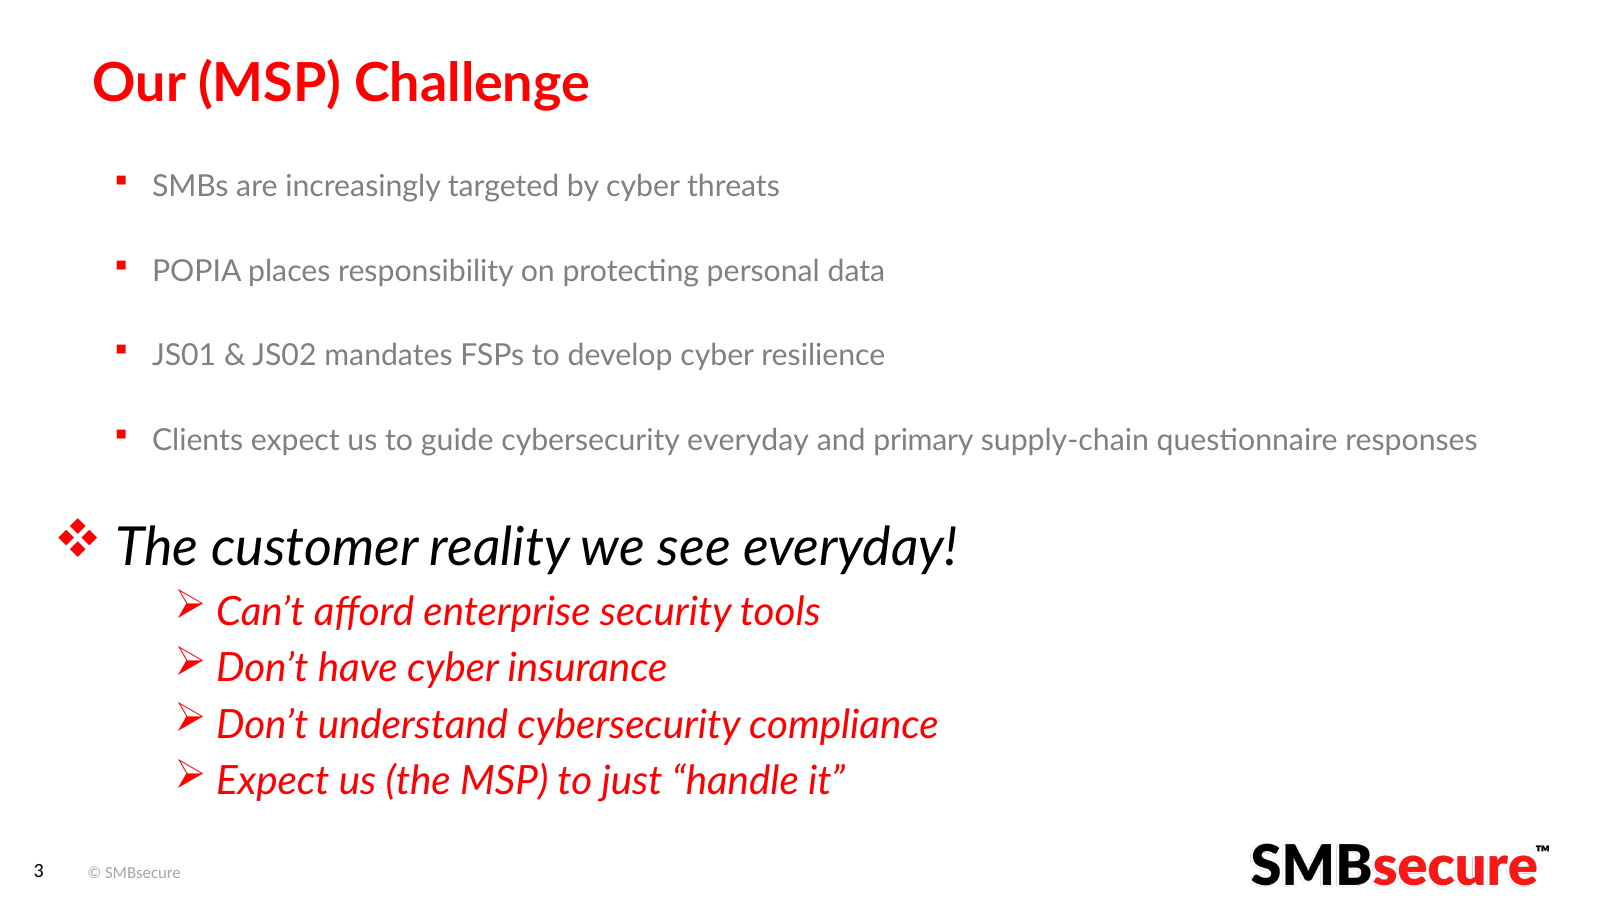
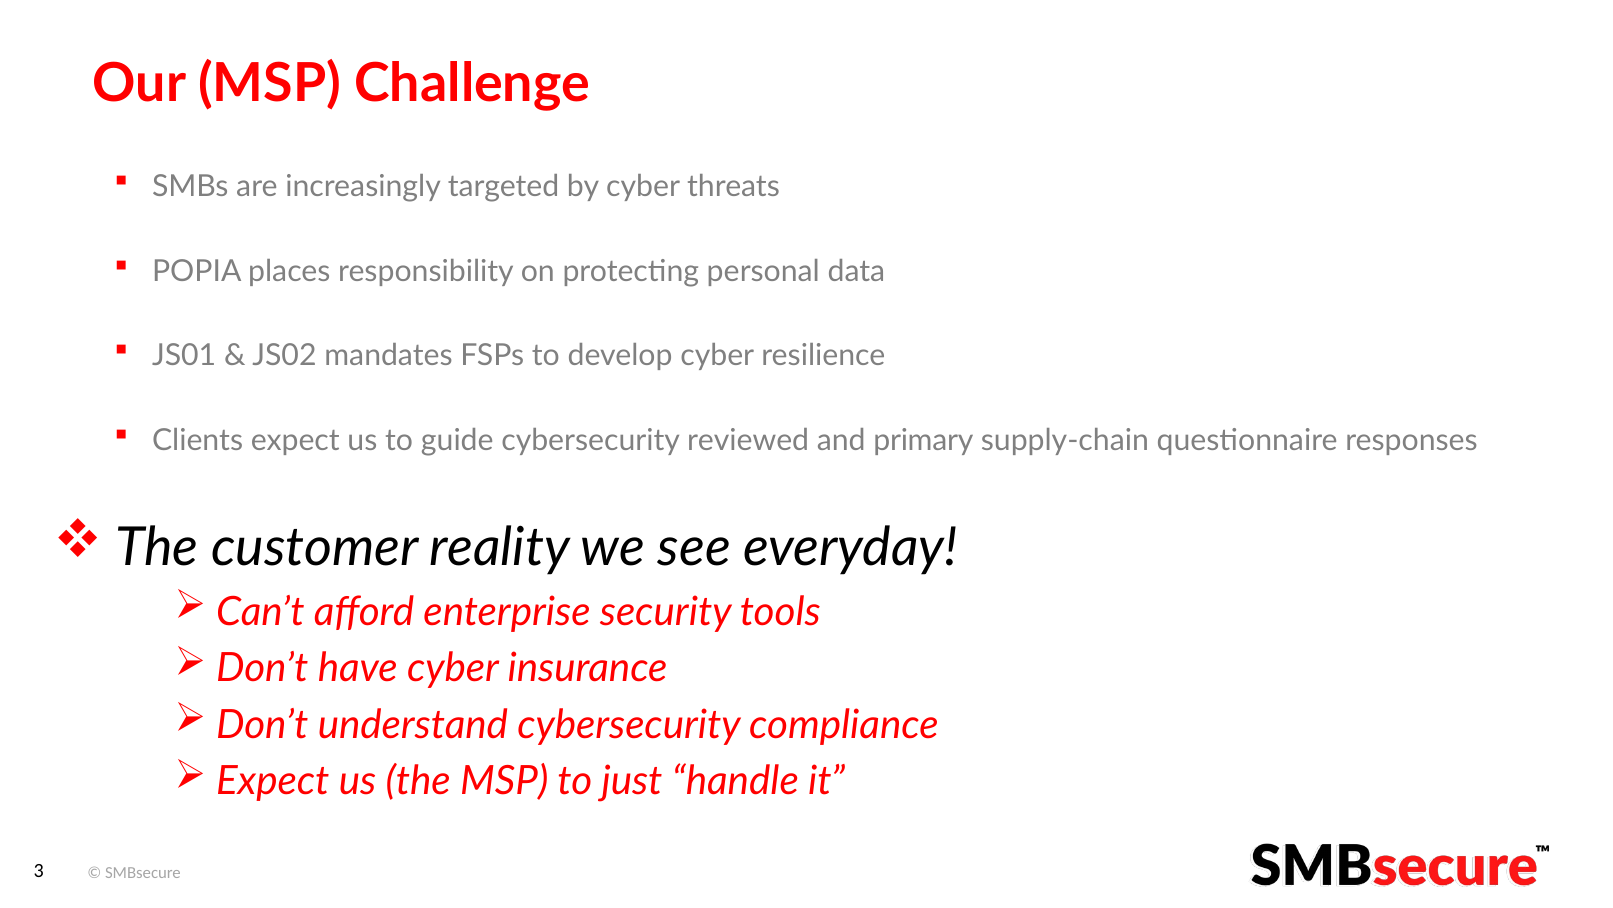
cybersecurity everyday: everyday -> reviewed
